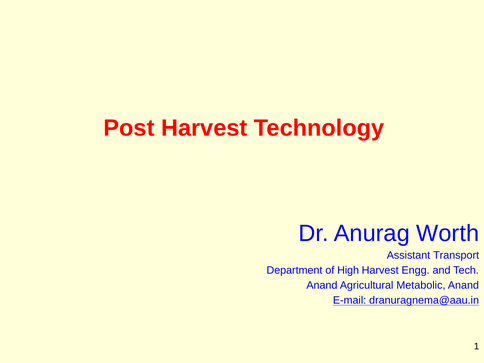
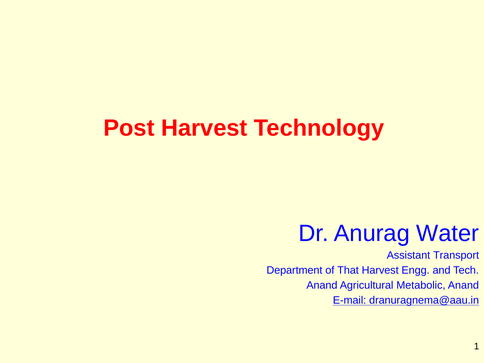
Worth: Worth -> Water
High: High -> That
